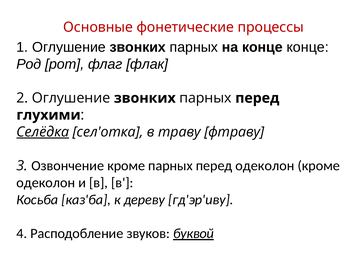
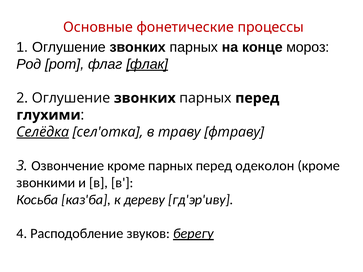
конце конце: конце -> мороз
флак underline: none -> present
одеколон at (46, 183): одеколон -> звонкими
буквой: буквой -> берегу
